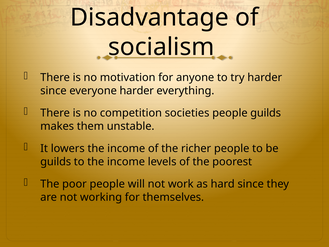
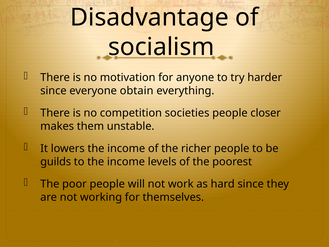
everyone harder: harder -> obtain
people guilds: guilds -> closer
